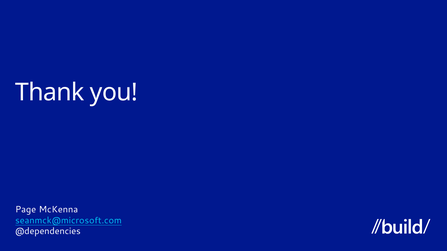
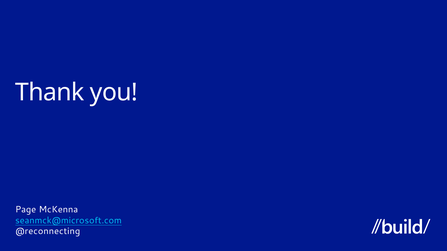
@dependencies: @dependencies -> @reconnecting
